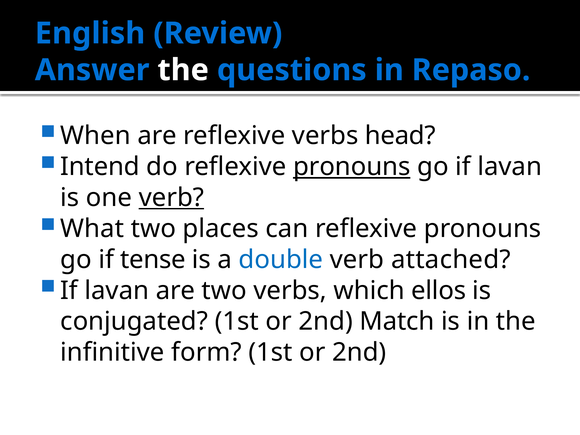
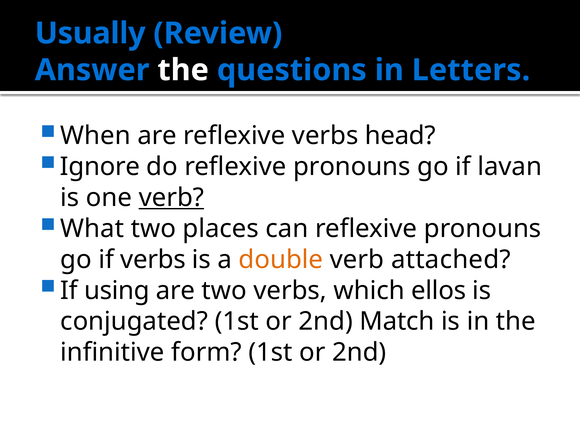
English: English -> Usually
Repaso: Repaso -> Letters
Intend: Intend -> Ignore
pronouns at (352, 167) underline: present -> none
if tense: tense -> verbs
double colour: blue -> orange
lavan at (117, 291): lavan -> using
